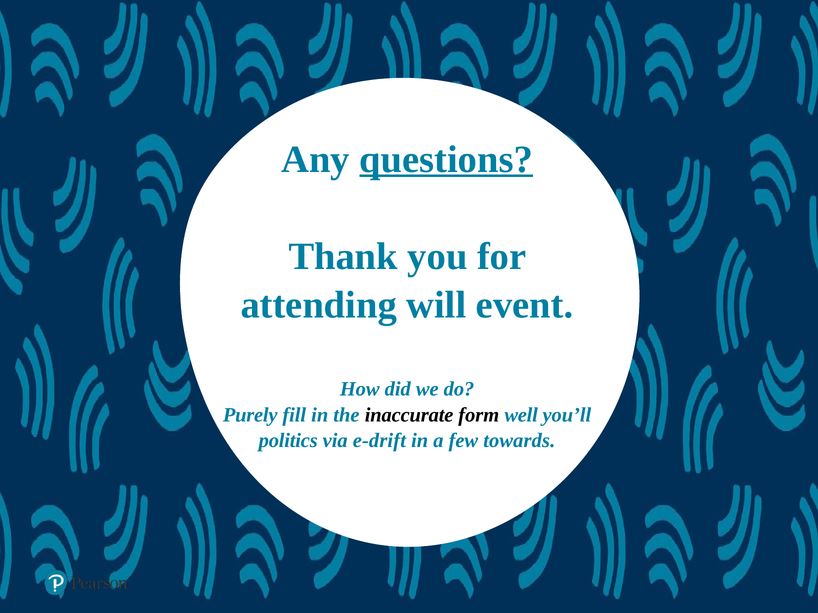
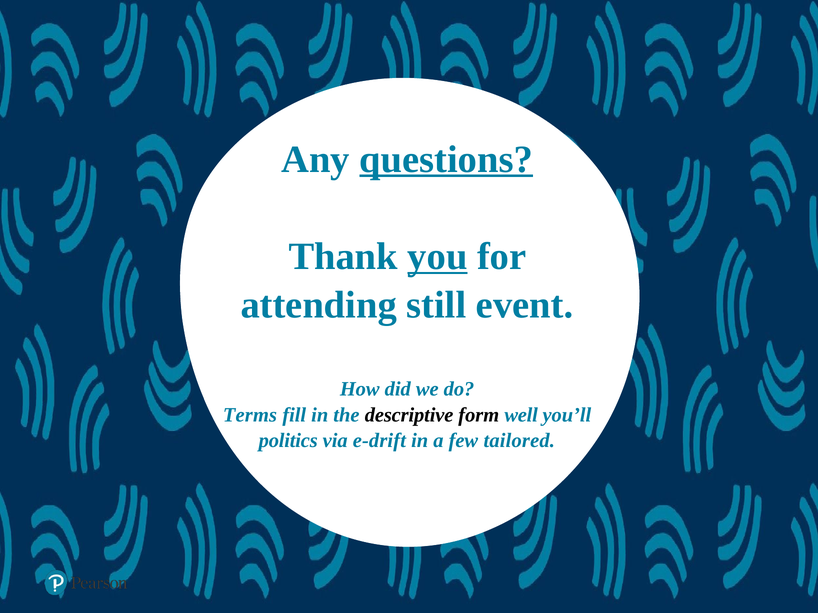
you underline: none -> present
will: will -> still
Purely: Purely -> Terms
inaccurate: inaccurate -> descriptive
towards: towards -> tailored
